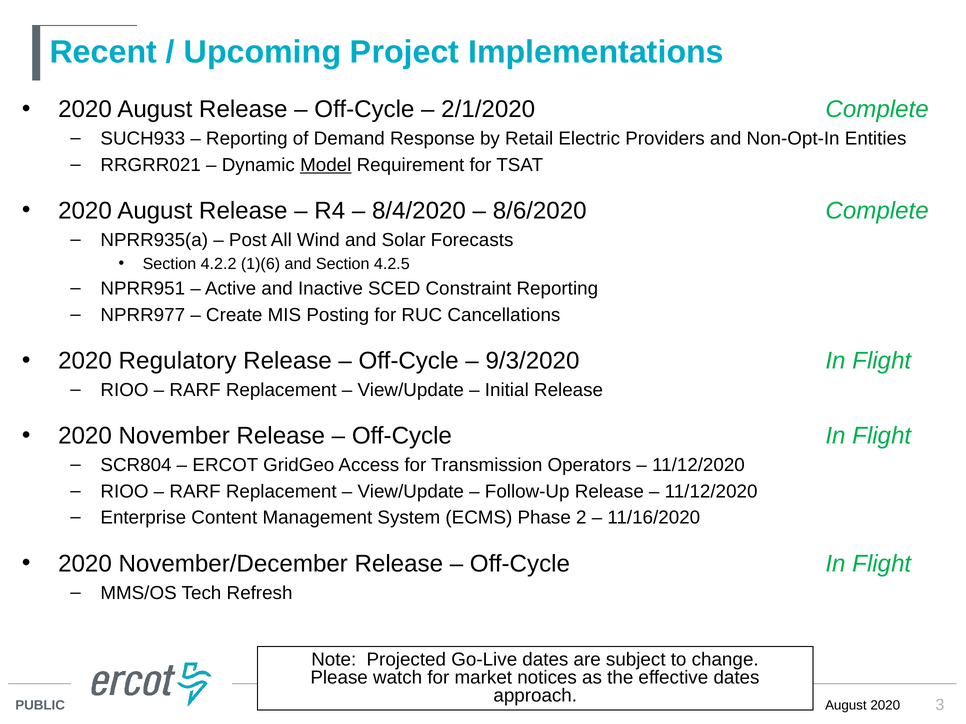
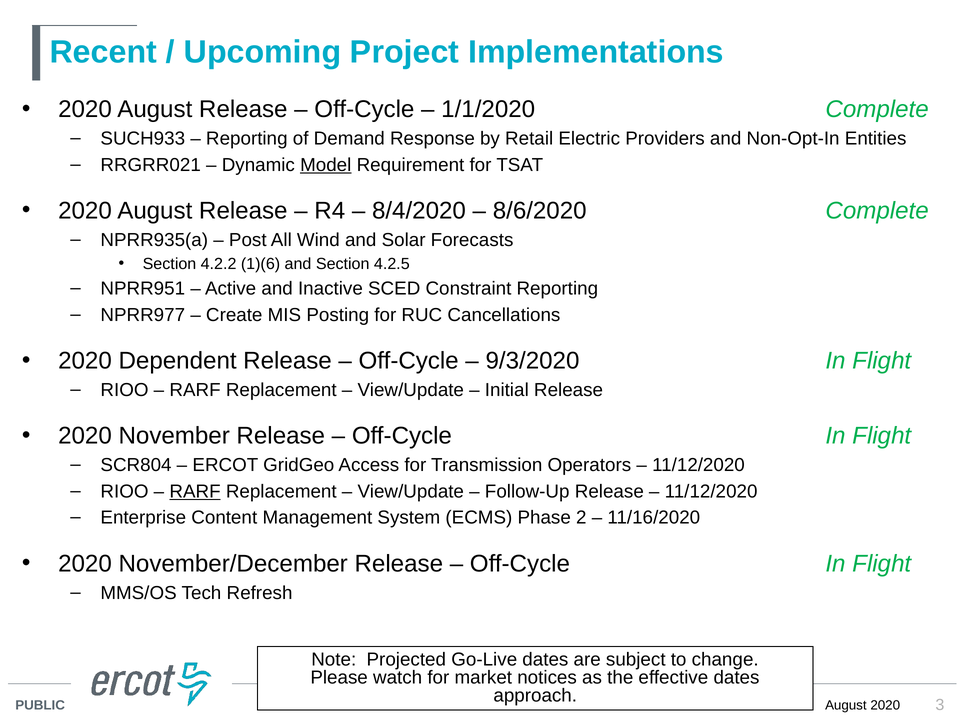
2/1/2020: 2/1/2020 -> 1/1/2020
Regulatory: Regulatory -> Dependent
RARF at (195, 492) underline: none -> present
